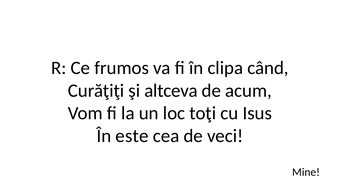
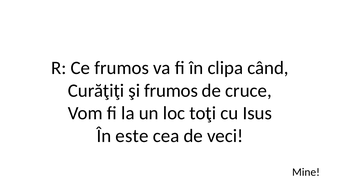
şi altceva: altceva -> frumos
acum: acum -> cruce
